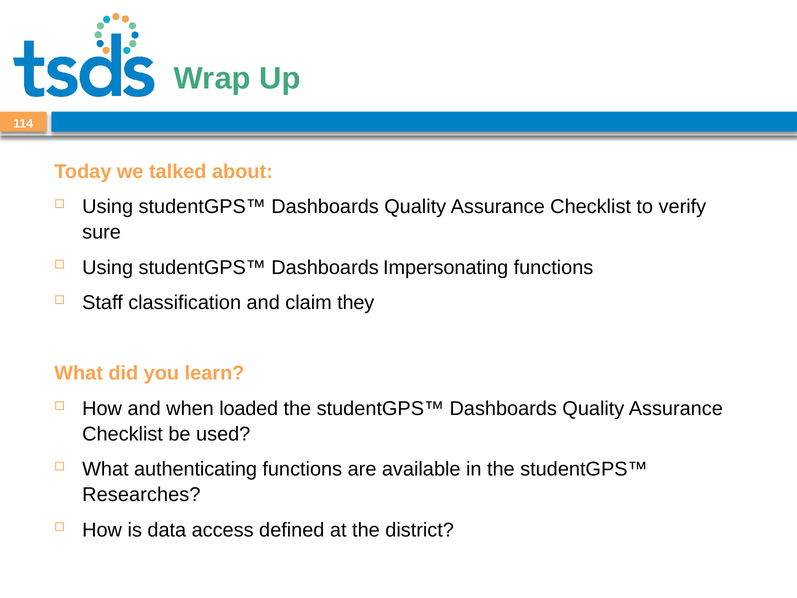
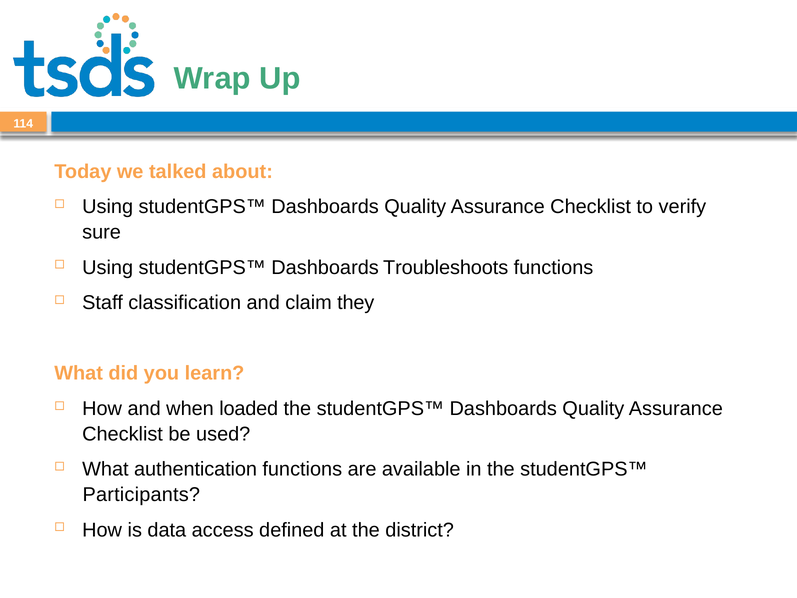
Impersonating: Impersonating -> Troubleshoots
authenticating: authenticating -> authentication
Researches: Researches -> Participants
